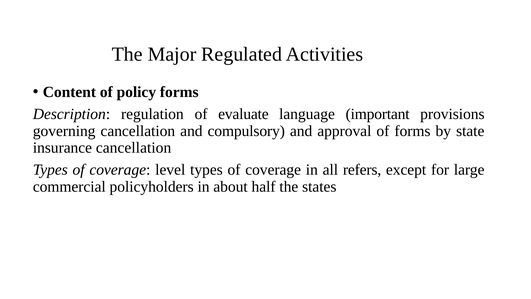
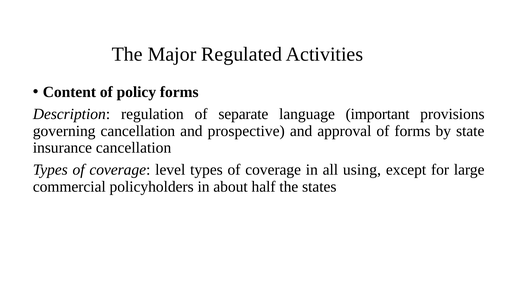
evaluate: evaluate -> separate
compulsory: compulsory -> prospective
refers: refers -> using
